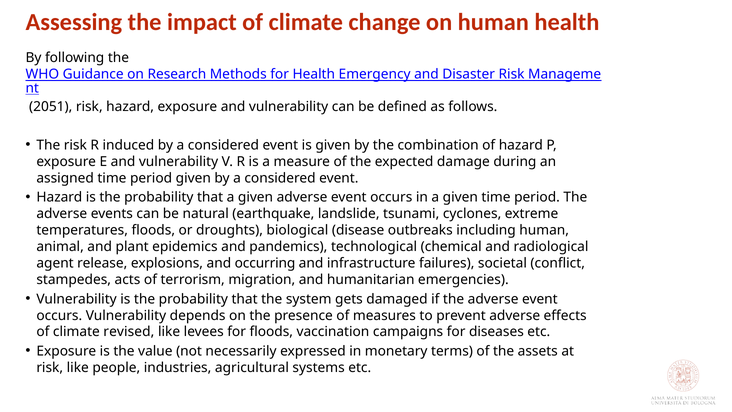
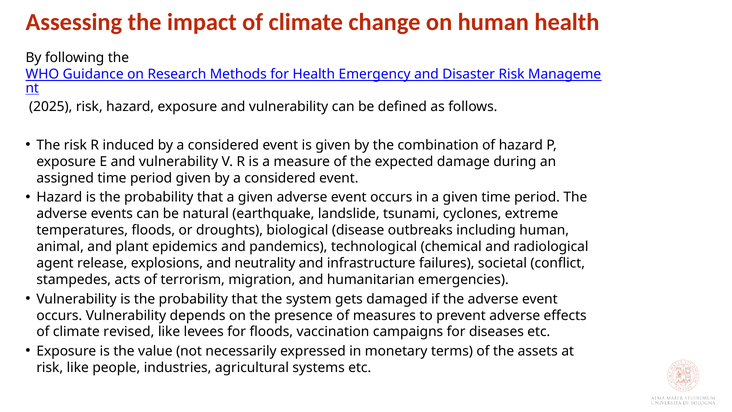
2051: 2051 -> 2025
occurring: occurring -> neutrality
